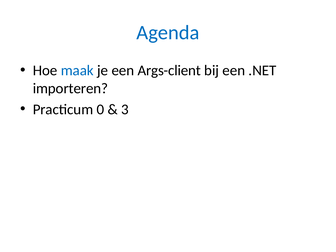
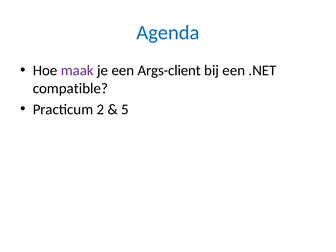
maak colour: blue -> purple
importeren: importeren -> compatible
0: 0 -> 2
3: 3 -> 5
